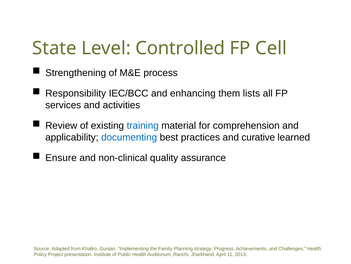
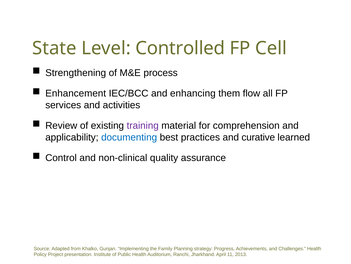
Responsibility: Responsibility -> Enhancement
lists: lists -> flow
training colour: blue -> purple
Ensure: Ensure -> Control
